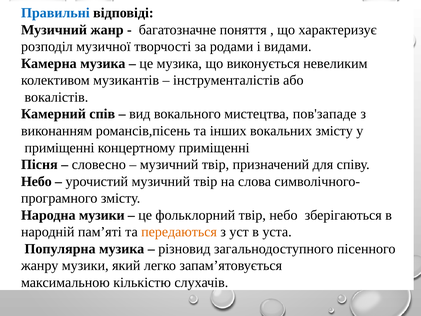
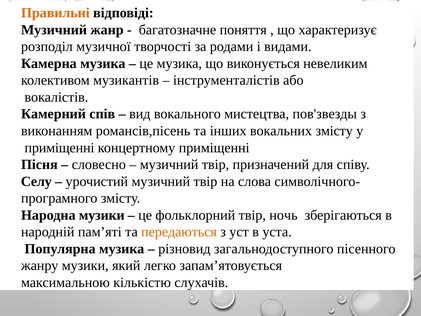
Правильні colour: blue -> orange
пов'западе: пов'западе -> пов'звезды
Небо at (36, 181): Небо -> Селу
твір небо: небо -> ночь
